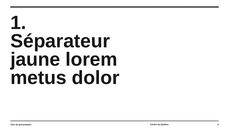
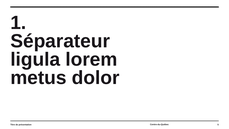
jaune: jaune -> ligula
